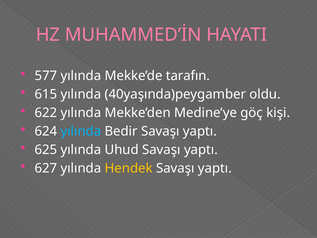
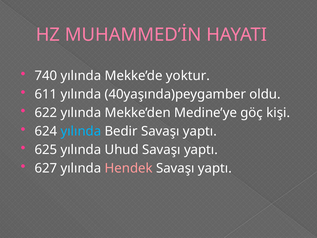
577: 577 -> 740
tarafın: tarafın -> yoktur
615: 615 -> 611
Hendek colour: yellow -> pink
